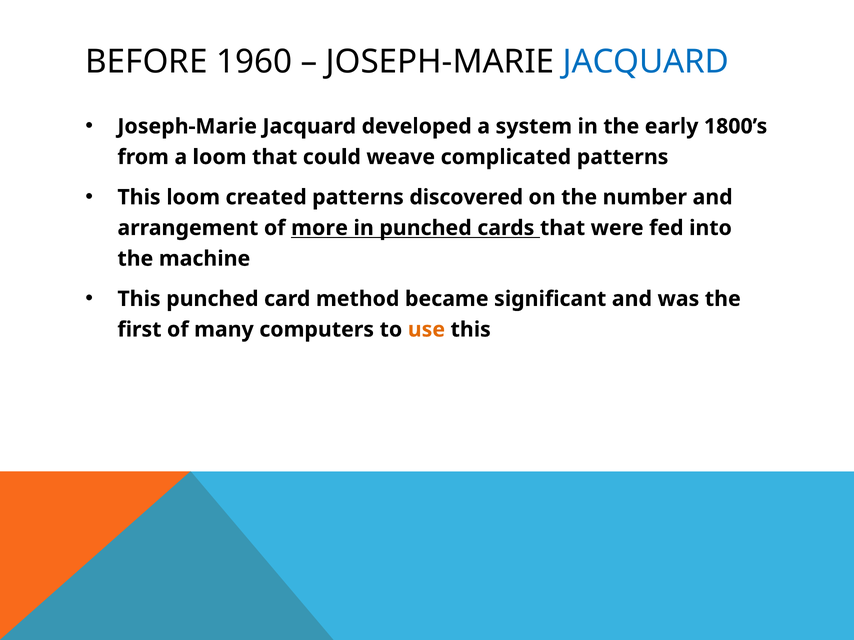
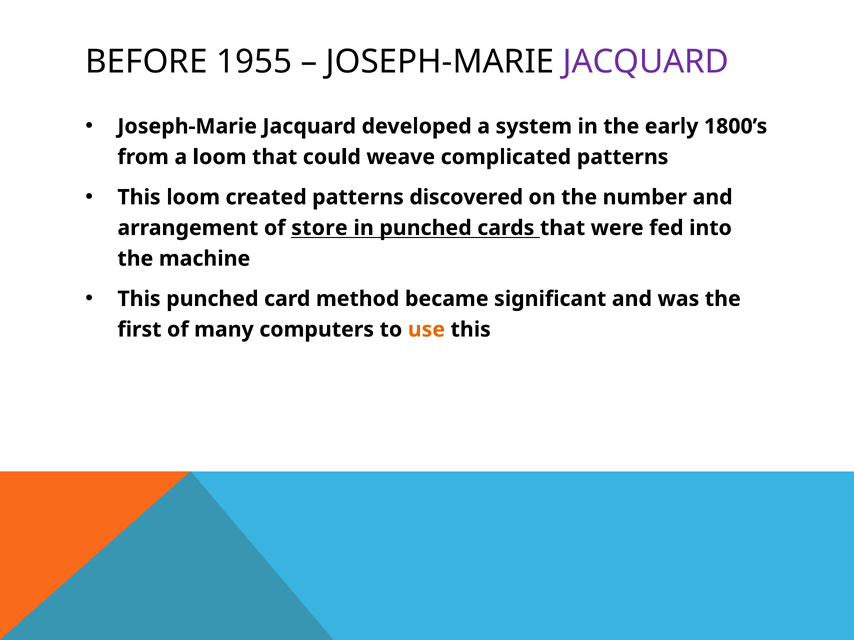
1960: 1960 -> 1955
JACQUARD at (646, 62) colour: blue -> purple
more: more -> store
